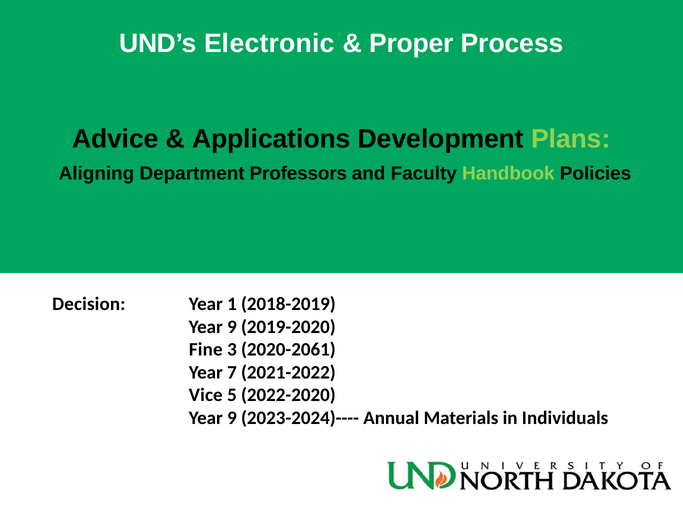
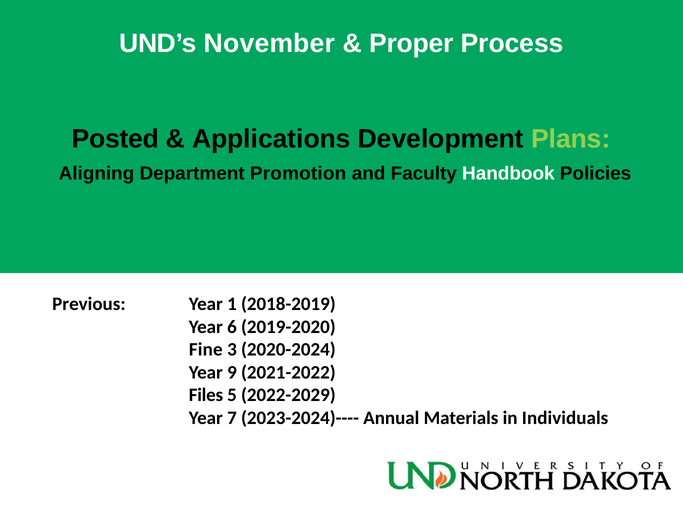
Electronic: Electronic -> November
Advice: Advice -> Posted
Professors: Professors -> Promotion
Handbook colour: light green -> white
Decision: Decision -> Previous
9 at (232, 327): 9 -> 6
2020-2061: 2020-2061 -> 2020-2024
7: 7 -> 9
Vice: Vice -> Files
2022-2020: 2022-2020 -> 2022-2029
9 at (232, 418): 9 -> 7
